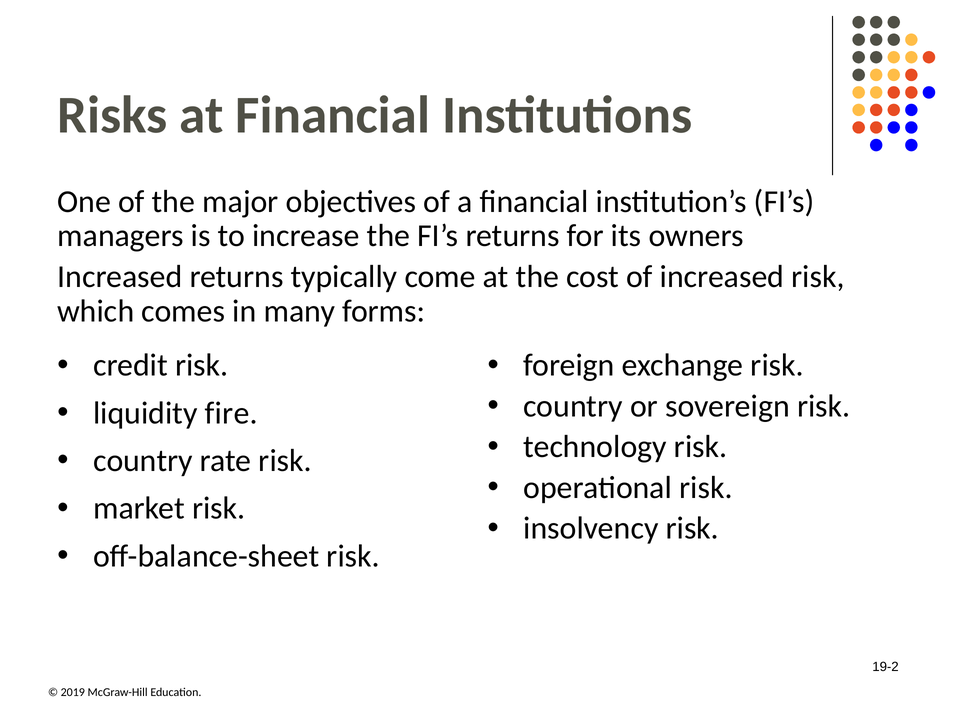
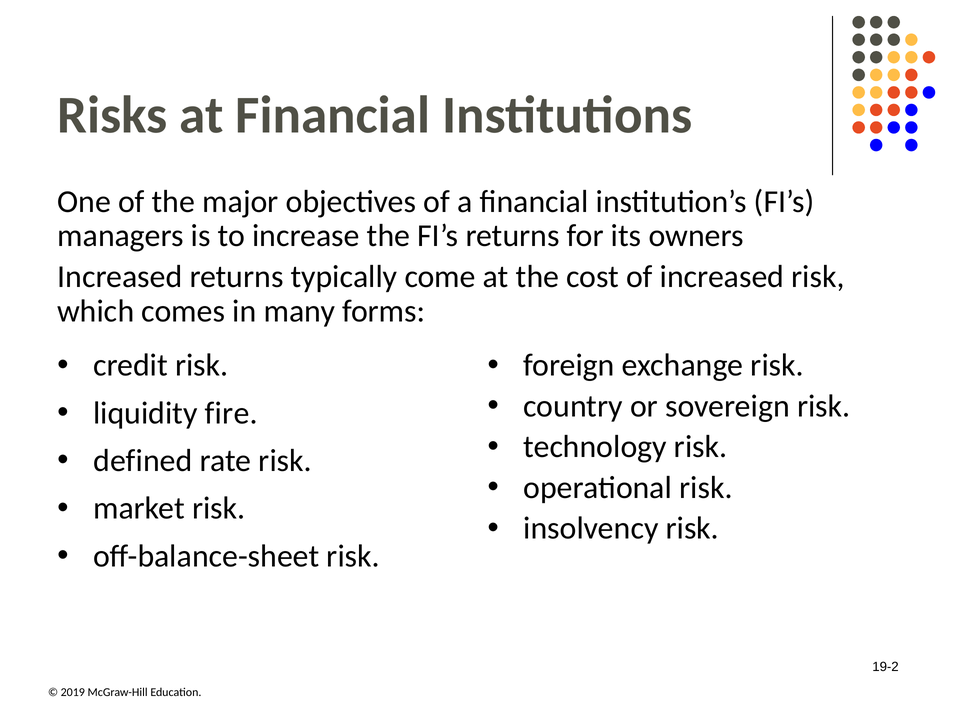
country at (143, 461): country -> defined
